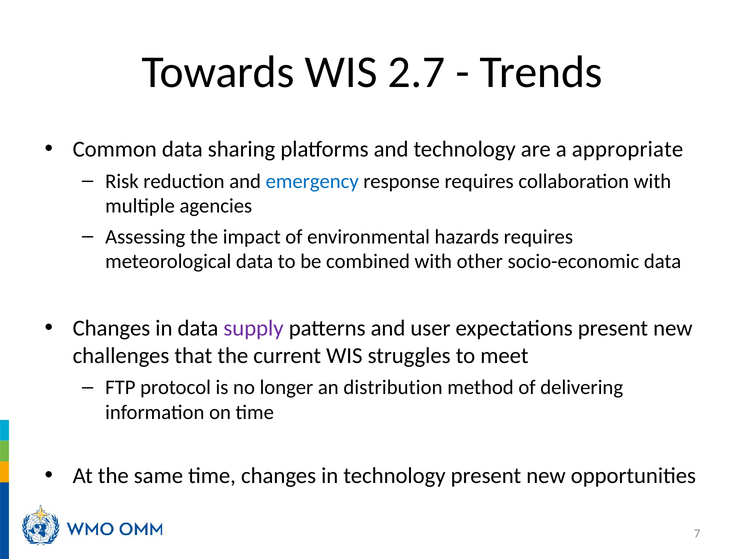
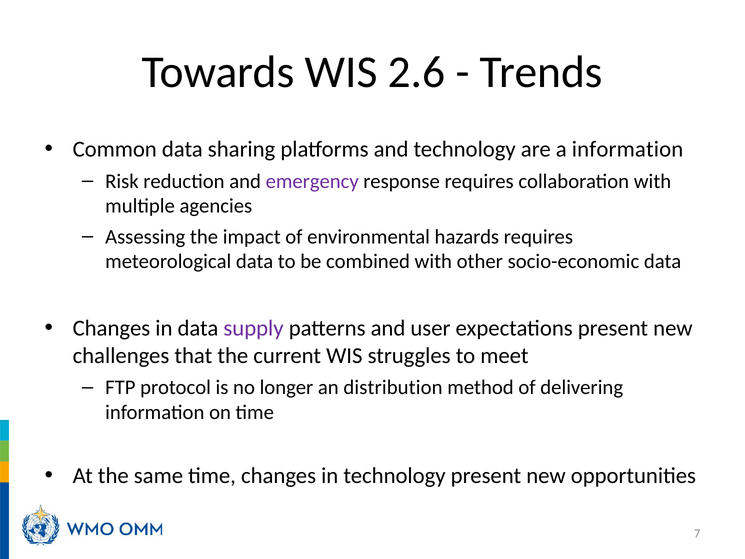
2.7: 2.7 -> 2.6
a appropriate: appropriate -> information
emergency colour: blue -> purple
